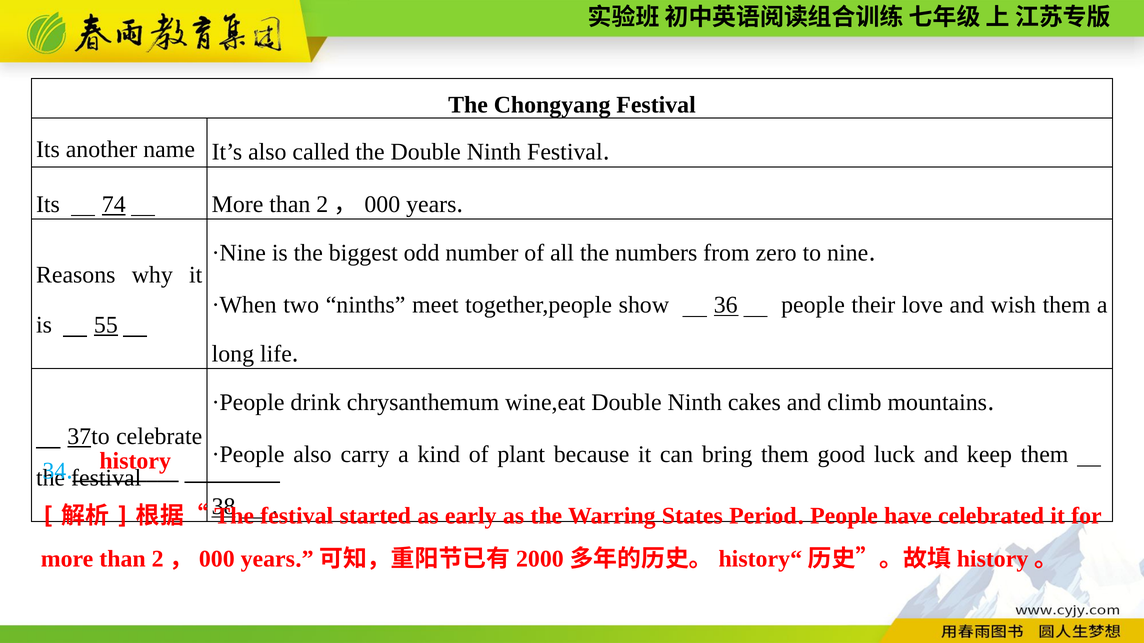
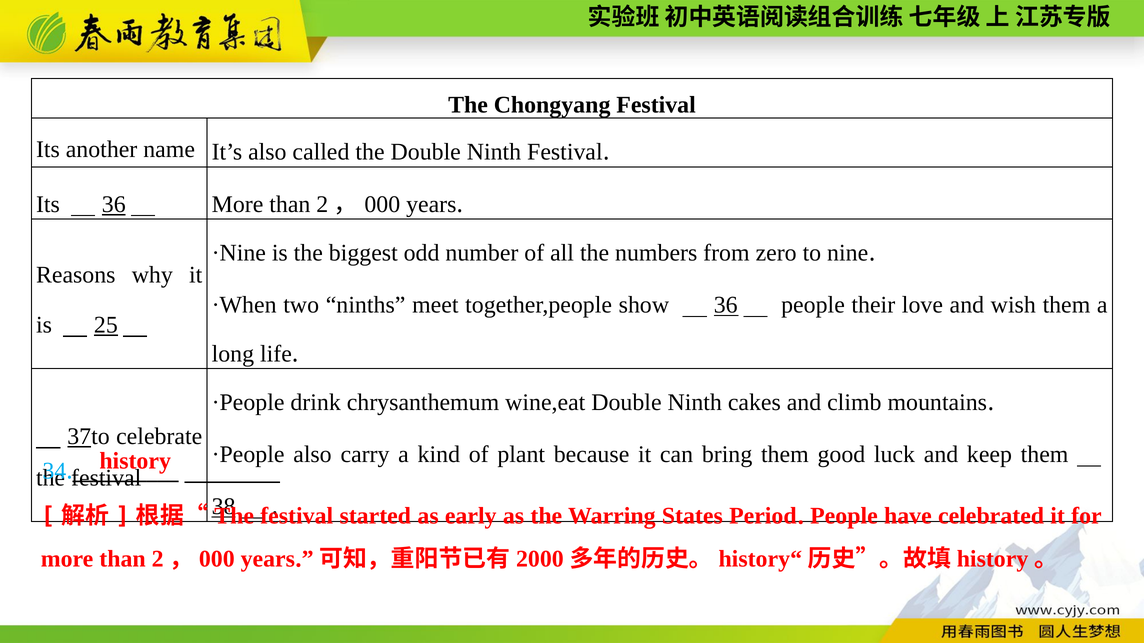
Its 74: 74 -> 36
55: 55 -> 25
